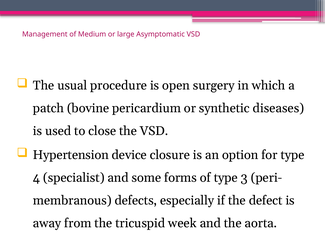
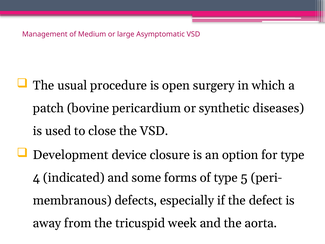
Hypertension: Hypertension -> Development
specialist: specialist -> indicated
3: 3 -> 5
